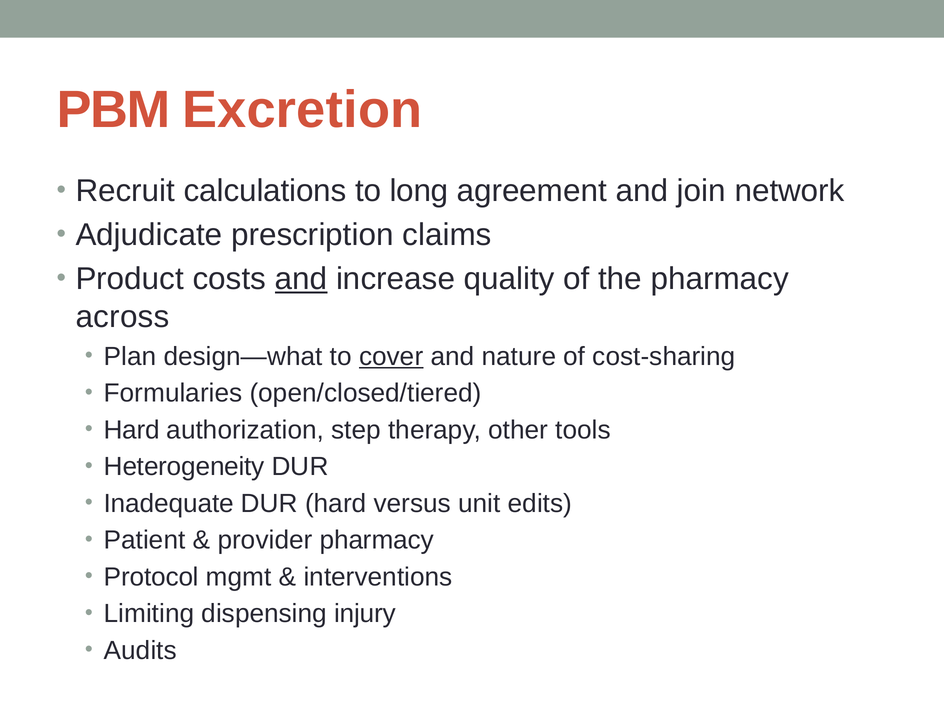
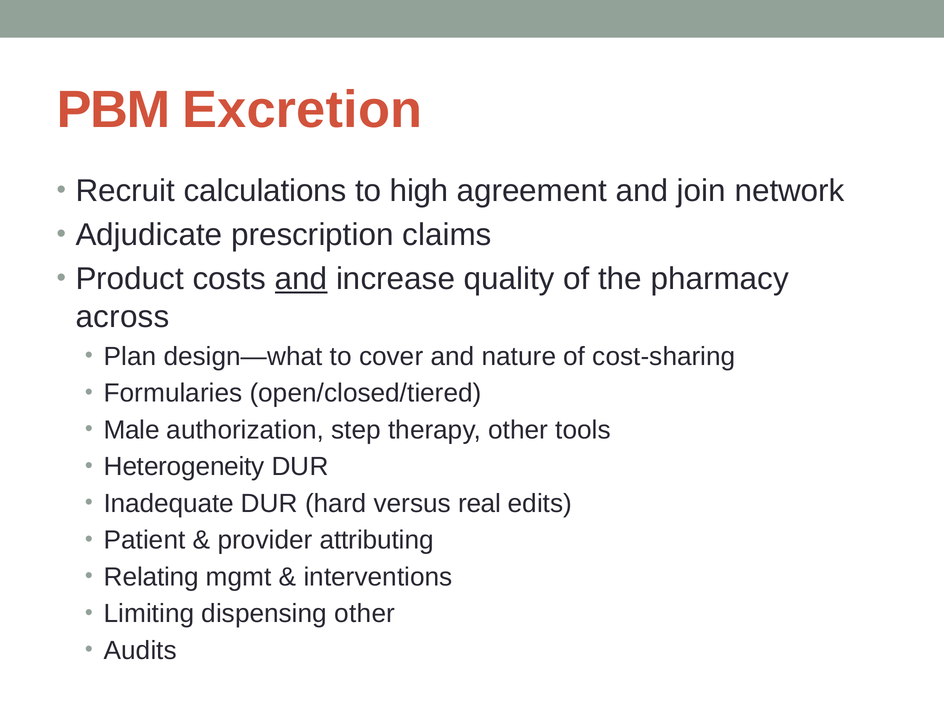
long: long -> high
cover underline: present -> none
Hard at (132, 430): Hard -> Male
unit: unit -> real
provider pharmacy: pharmacy -> attributing
Protocol: Protocol -> Relating
dispensing injury: injury -> other
